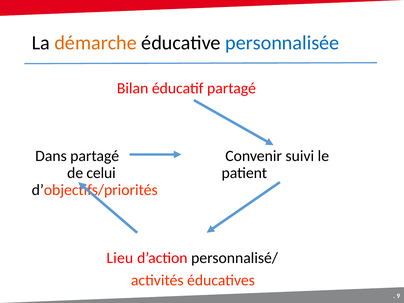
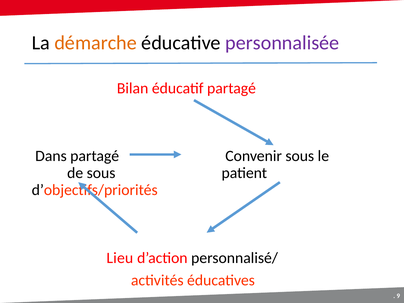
personnalisée colour: blue -> purple
Convenir suivi: suivi -> sous
de celui: celui -> sous
